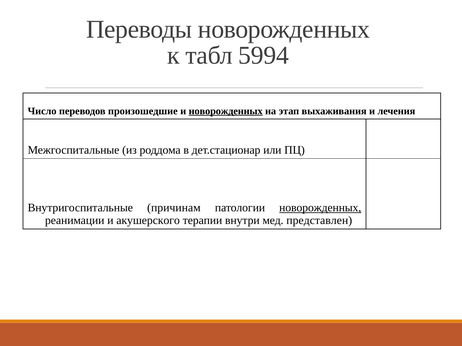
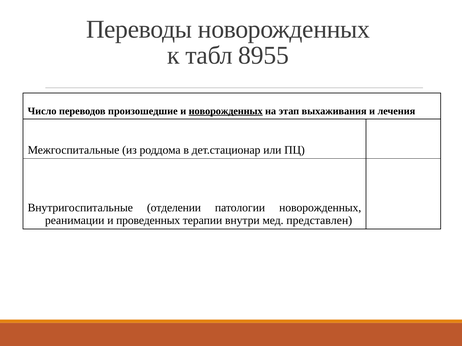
5994: 5994 -> 8955
причинам: причинам -> отделении
новорожденных at (320, 208) underline: present -> none
акушерского: акушерского -> проведенных
